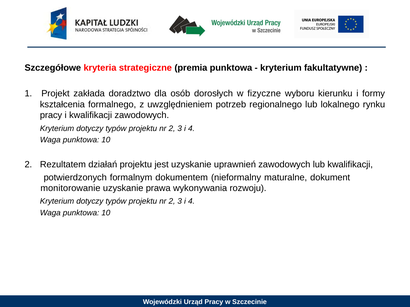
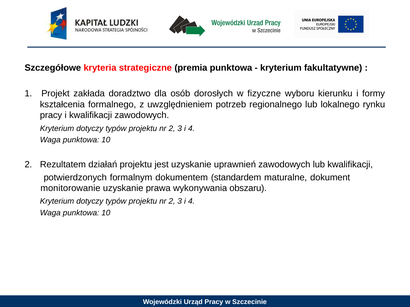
nieformalny: nieformalny -> standardem
rozwoju: rozwoju -> obszaru
